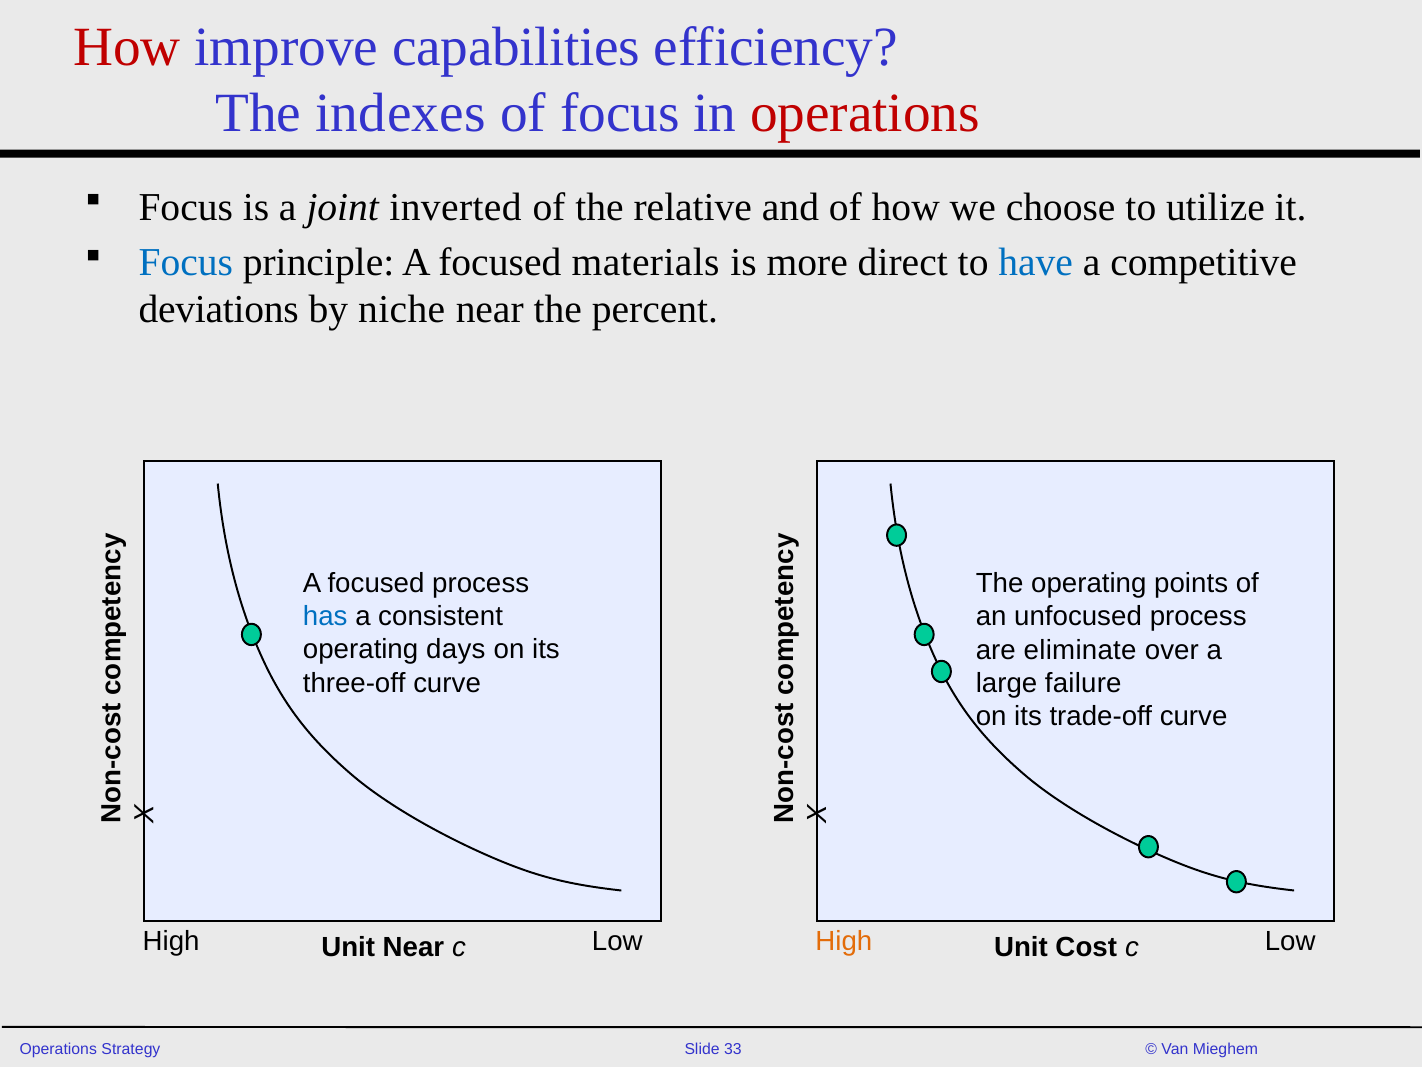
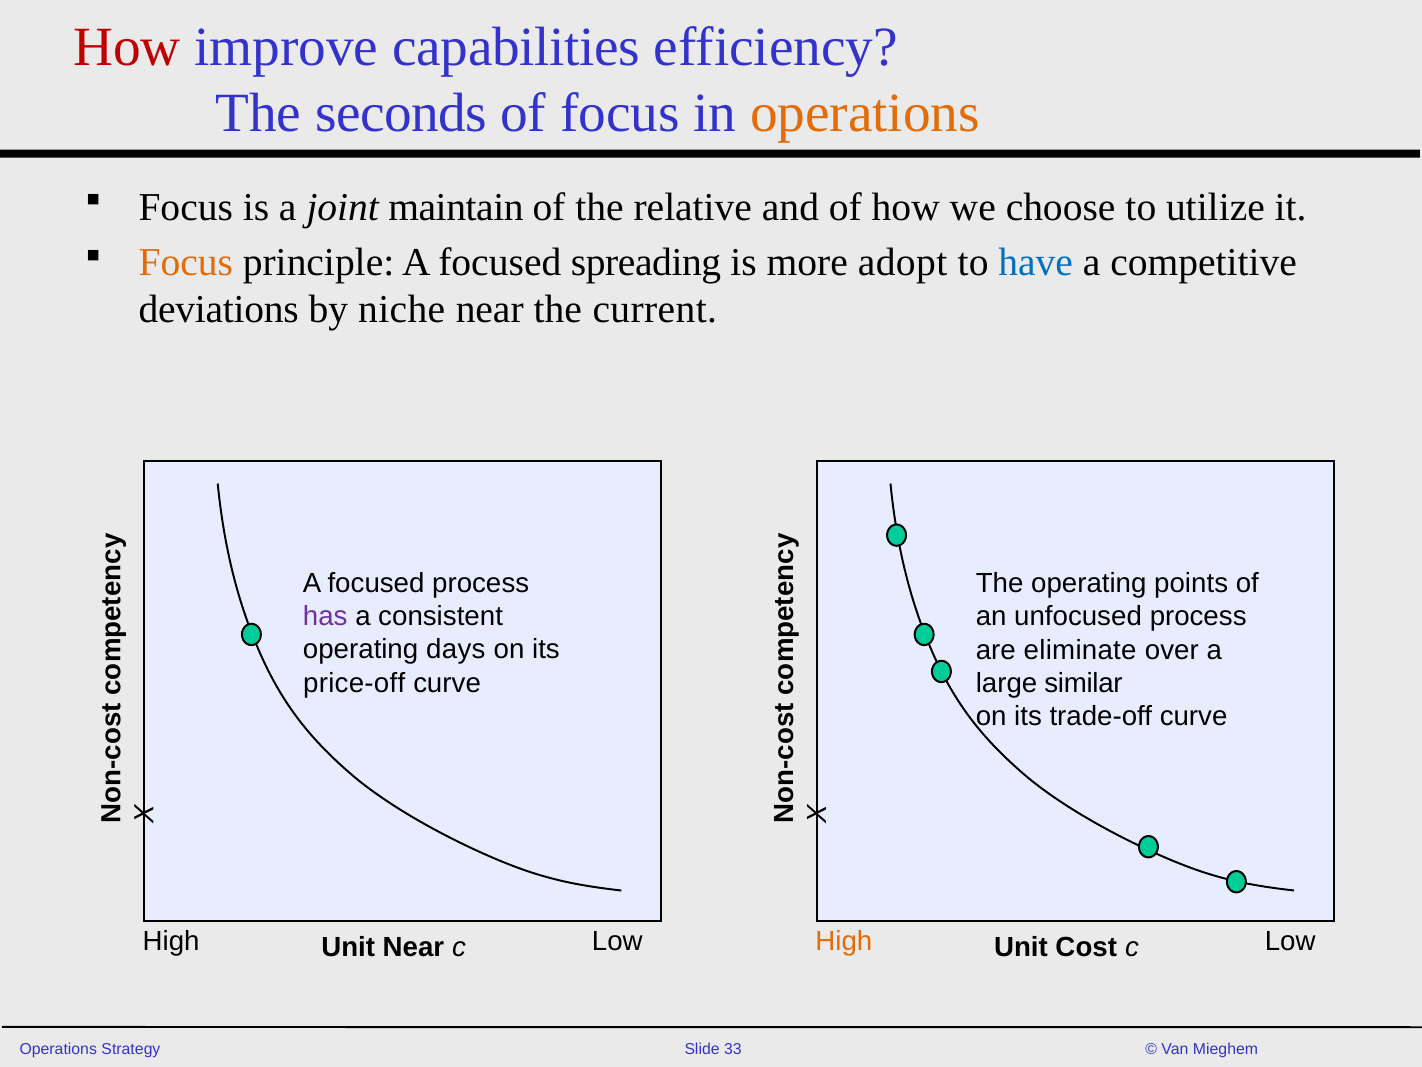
indexes: indexes -> seconds
operations at (865, 113) colour: red -> orange
inverted: inverted -> maintain
Focus at (186, 262) colour: blue -> orange
materials: materials -> spreading
direct: direct -> adopt
percent: percent -> current
has colour: blue -> purple
three-off: three-off -> price-off
failure: failure -> similar
